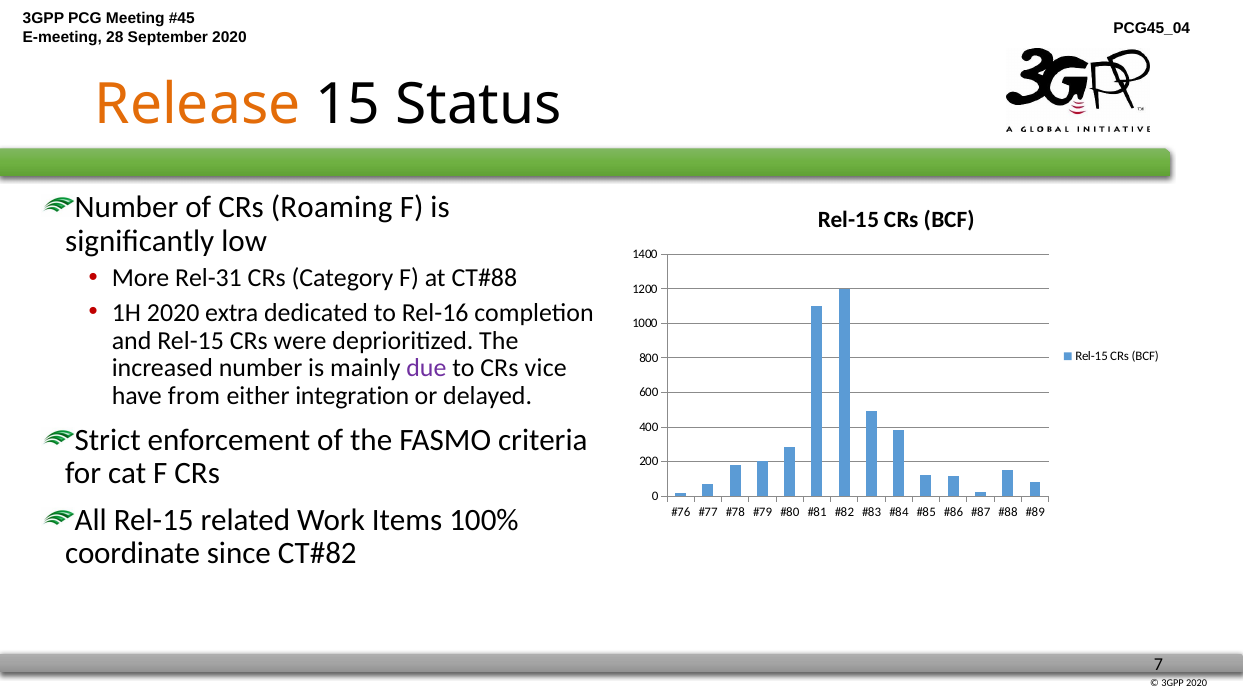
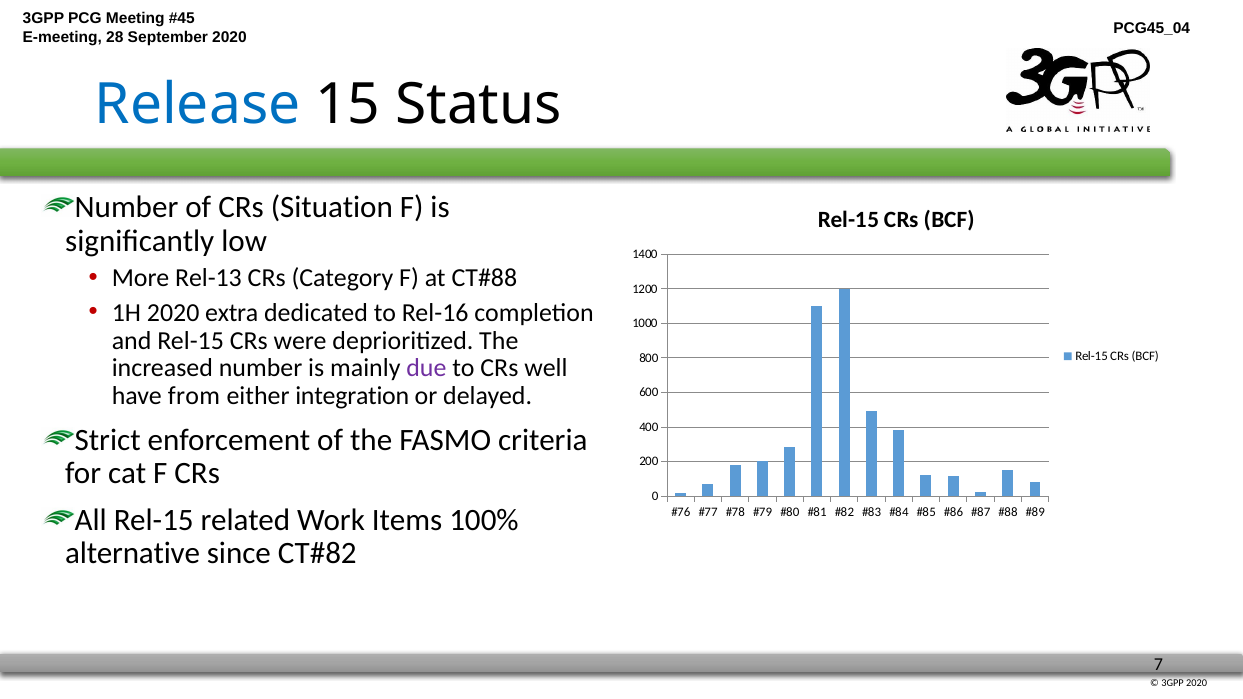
Release colour: orange -> blue
Roaming: Roaming -> Situation
Rel-31: Rel-31 -> Rel-13
vice: vice -> well
coordinate: coordinate -> alternative
